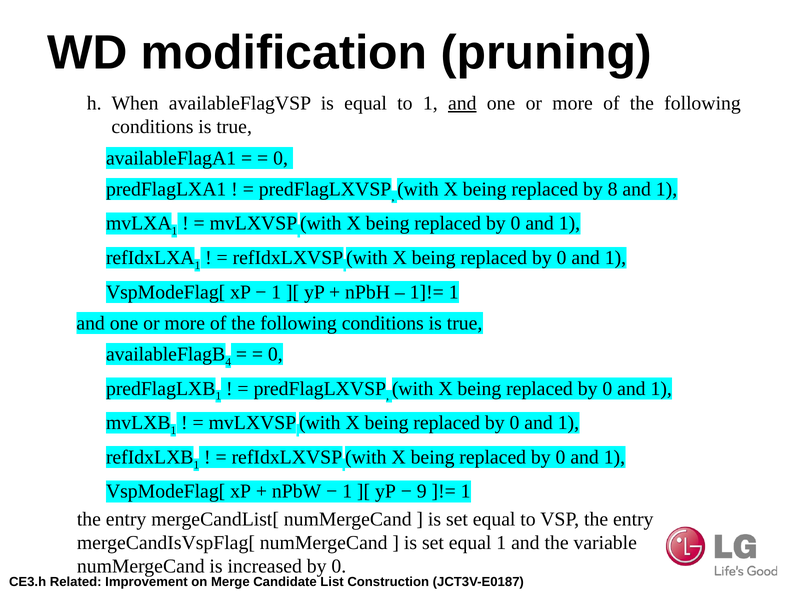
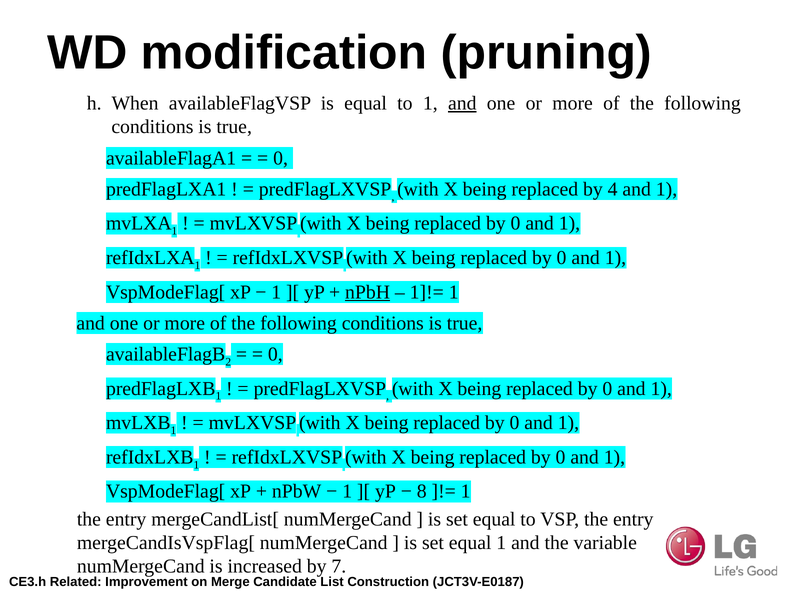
8: 8 -> 4
nPbH underline: none -> present
4: 4 -> 2
9: 9 -> 8
increased by 0: 0 -> 7
